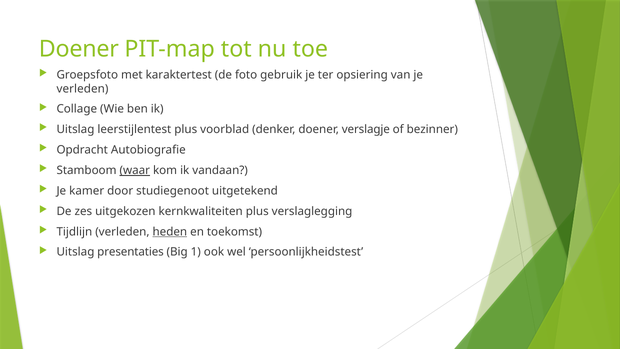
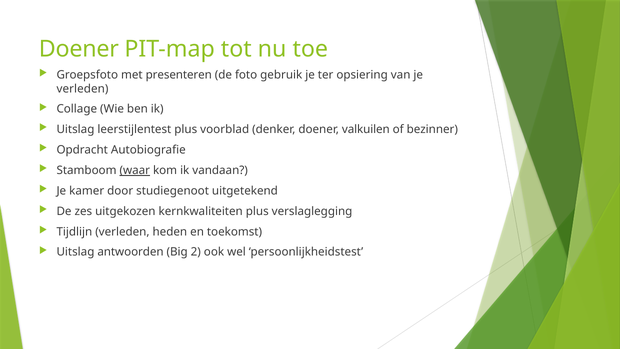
karaktertest: karaktertest -> presenteren
verslagje: verslagje -> valkuilen
heden underline: present -> none
presentaties: presentaties -> antwoorden
1: 1 -> 2
